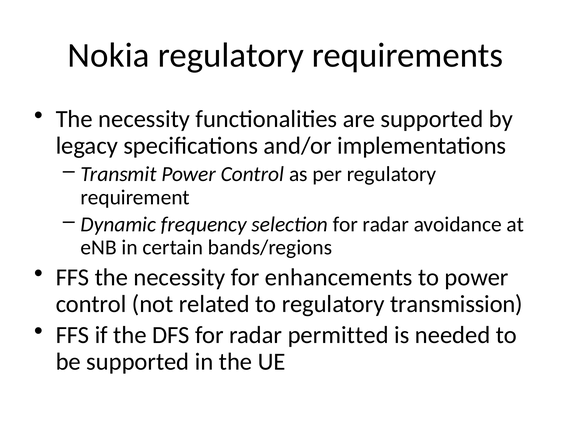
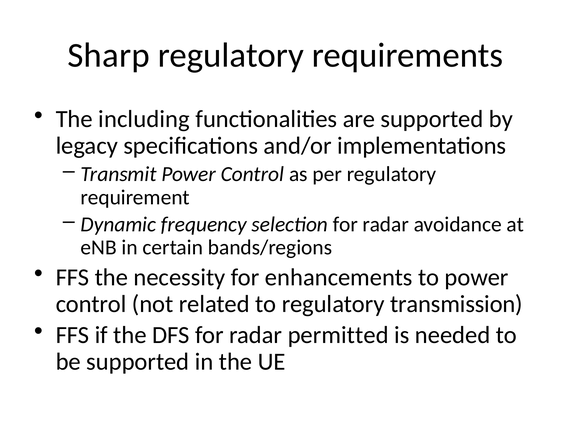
Nokia: Nokia -> Sharp
necessity at (144, 119): necessity -> including
